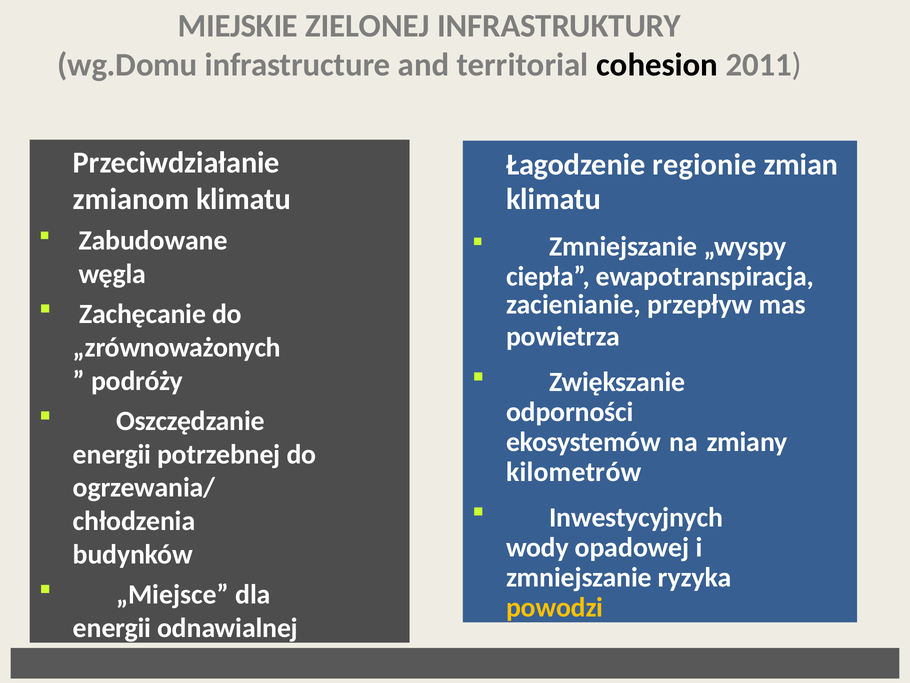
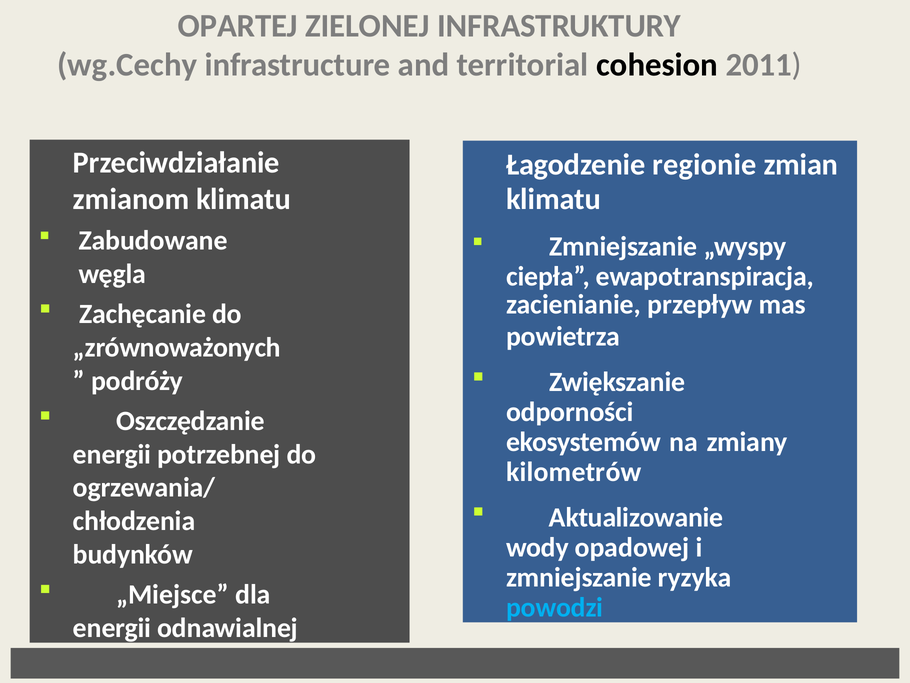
MIEJSKIE: MIEJSKIE -> OPARTEJ
wg.Domu: wg.Domu -> wg.Cechy
Inwestycyjnych: Inwestycyjnych -> Aktualizowanie
powodzi colour: yellow -> light blue
